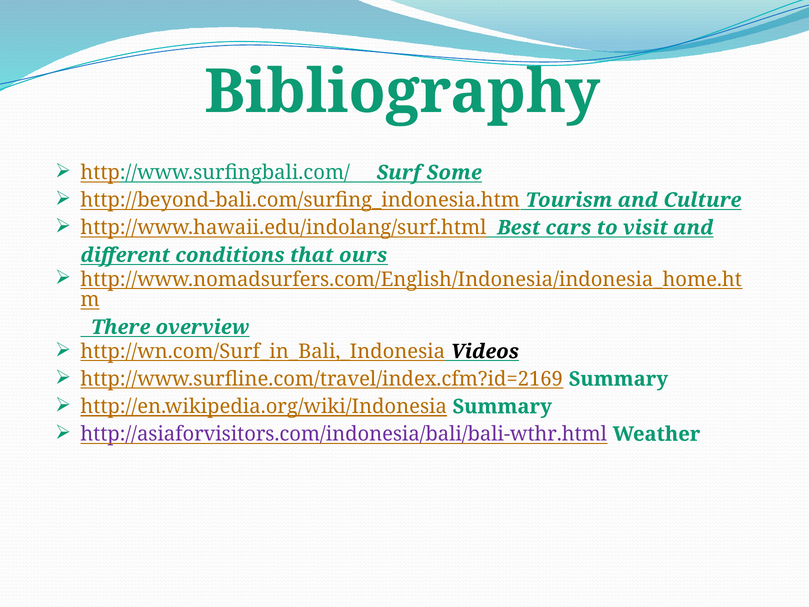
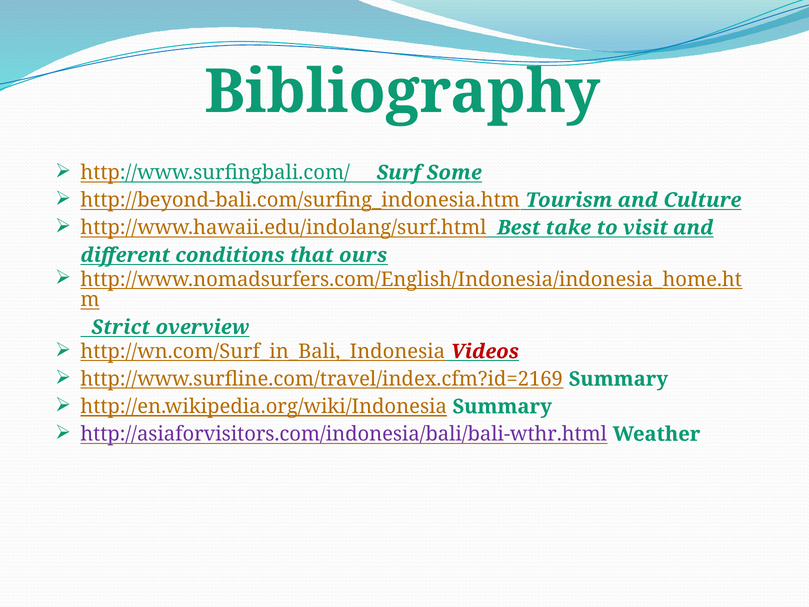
cars: cars -> take
There: There -> Strict
Videos colour: black -> red
